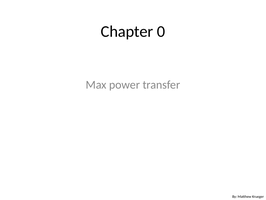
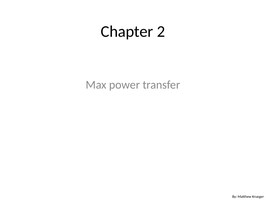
0: 0 -> 2
